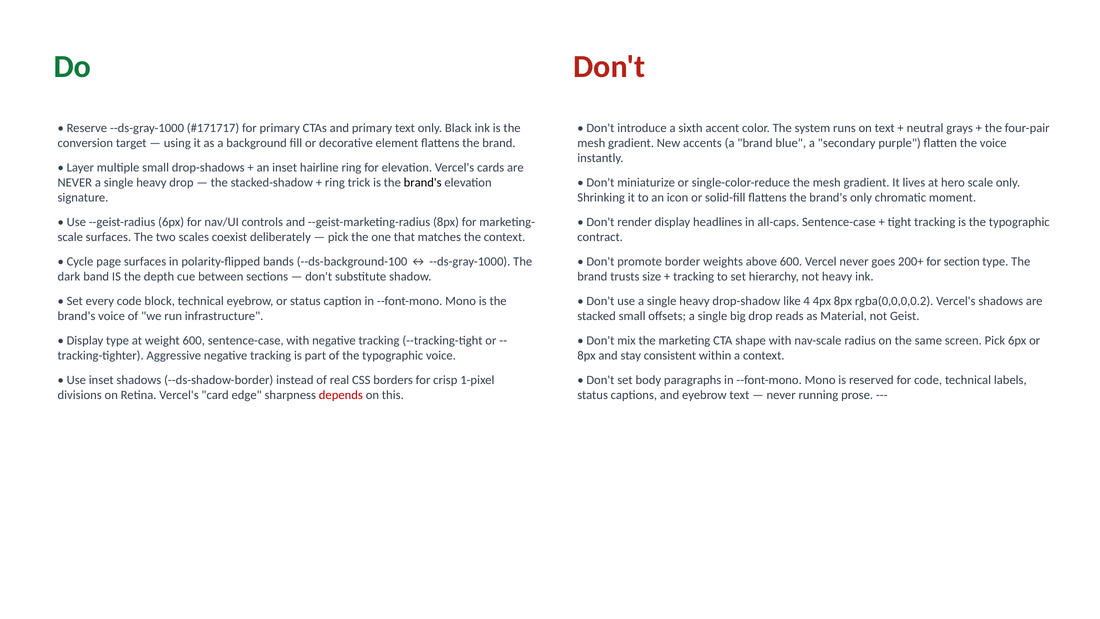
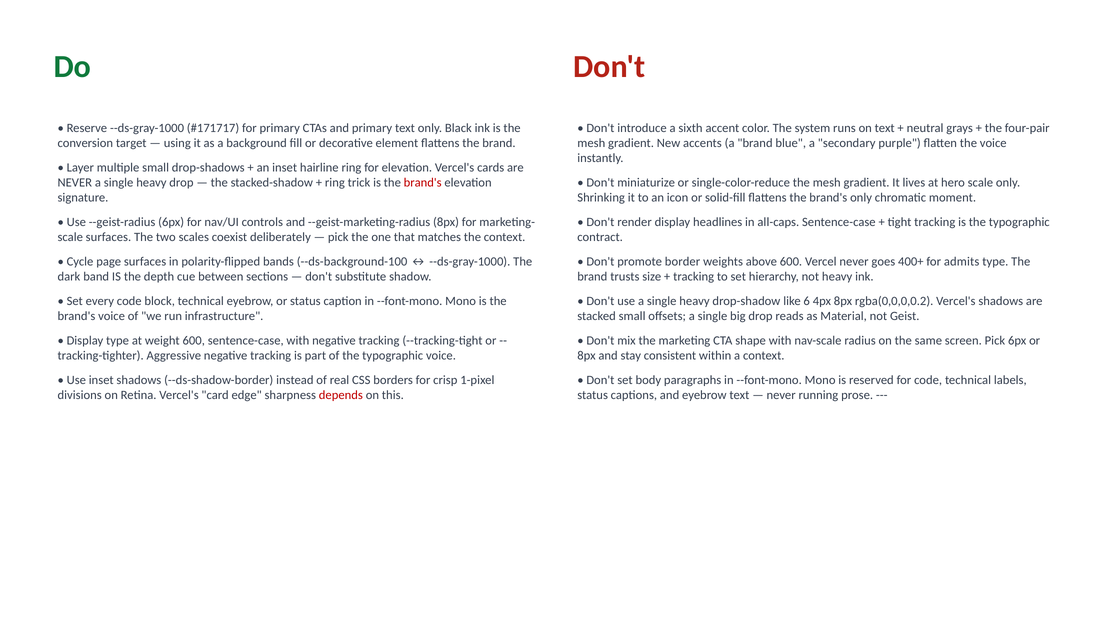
brand's at (423, 183) colour: black -> red
200+: 200+ -> 400+
section: section -> admits
4: 4 -> 6
